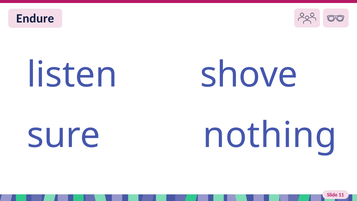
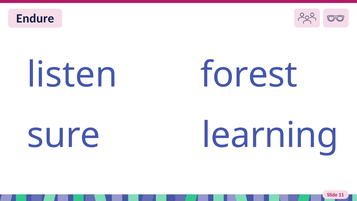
shove: shove -> forest
nothing: nothing -> learning
